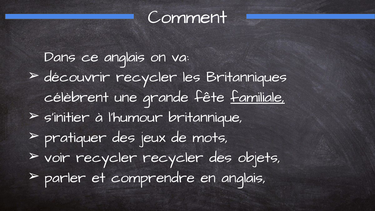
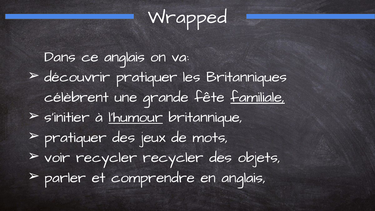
Comment: Comment -> Wrapped
découvrir recycler: recycler -> pratiquer
l’humour underline: none -> present
